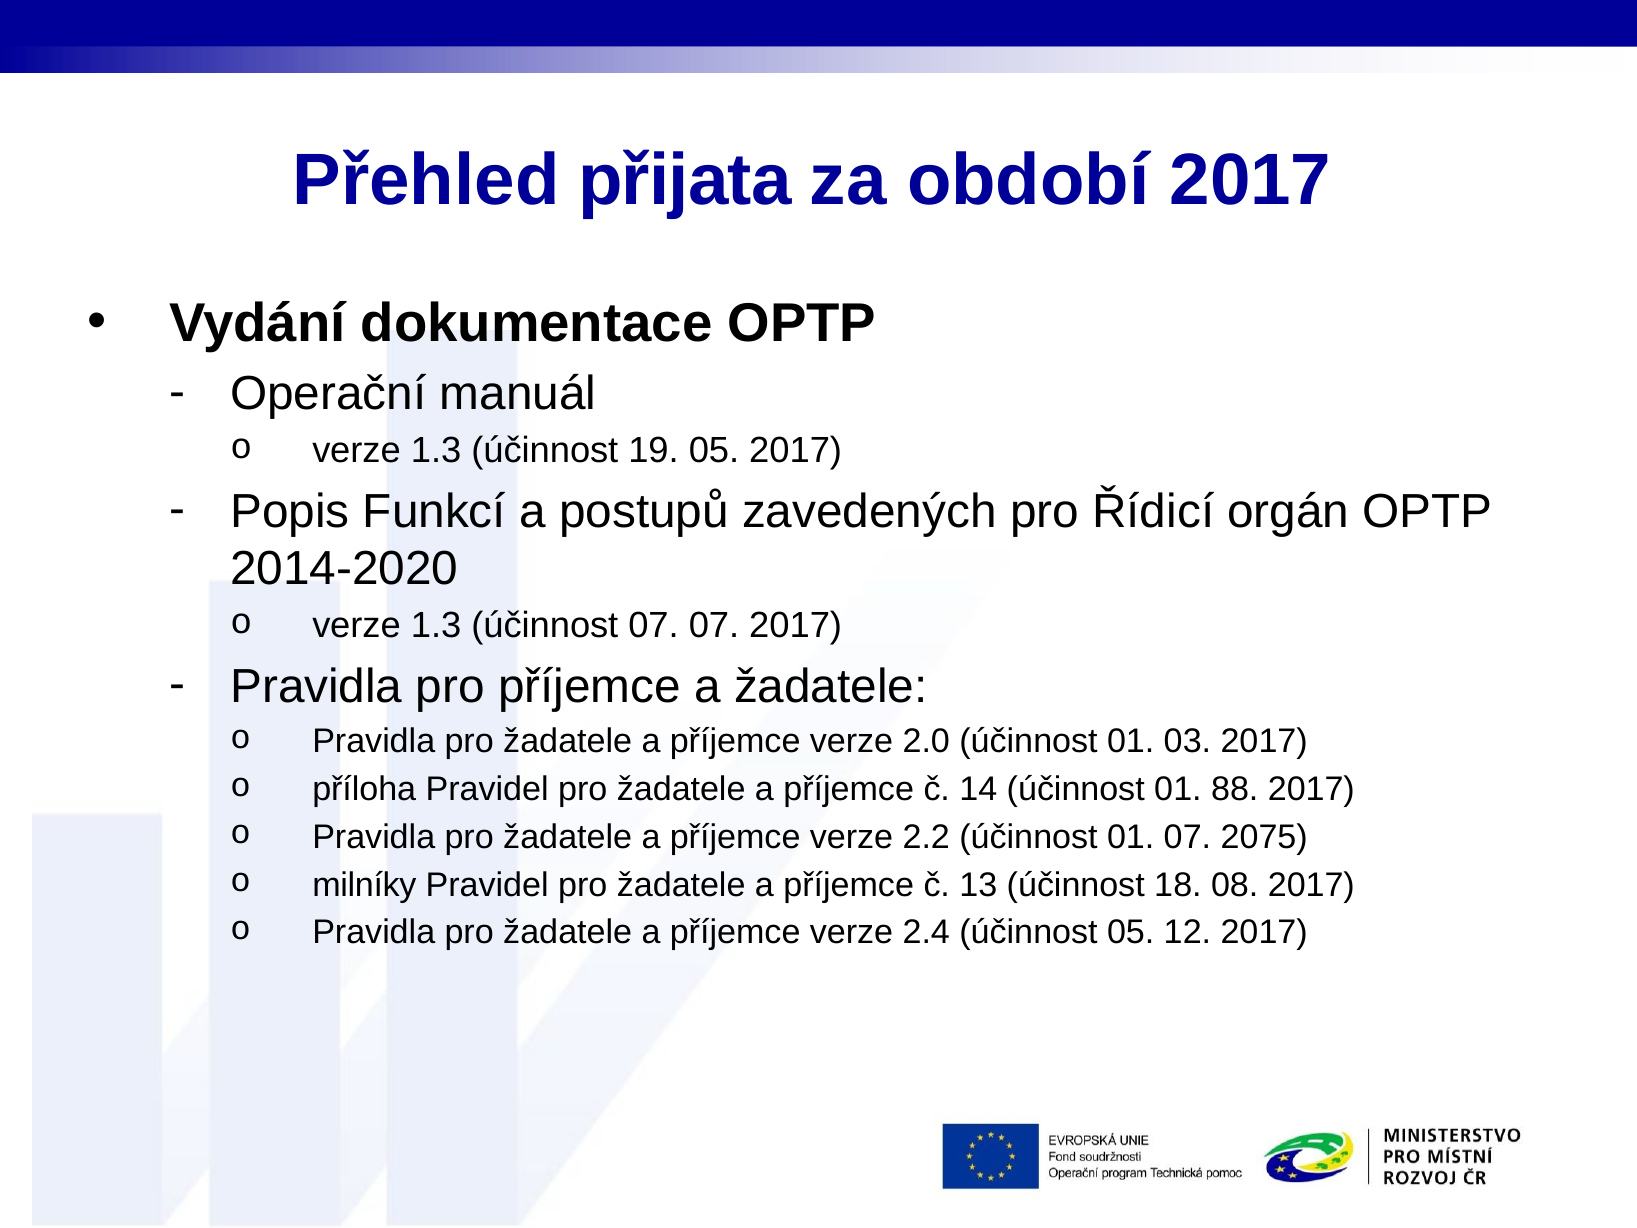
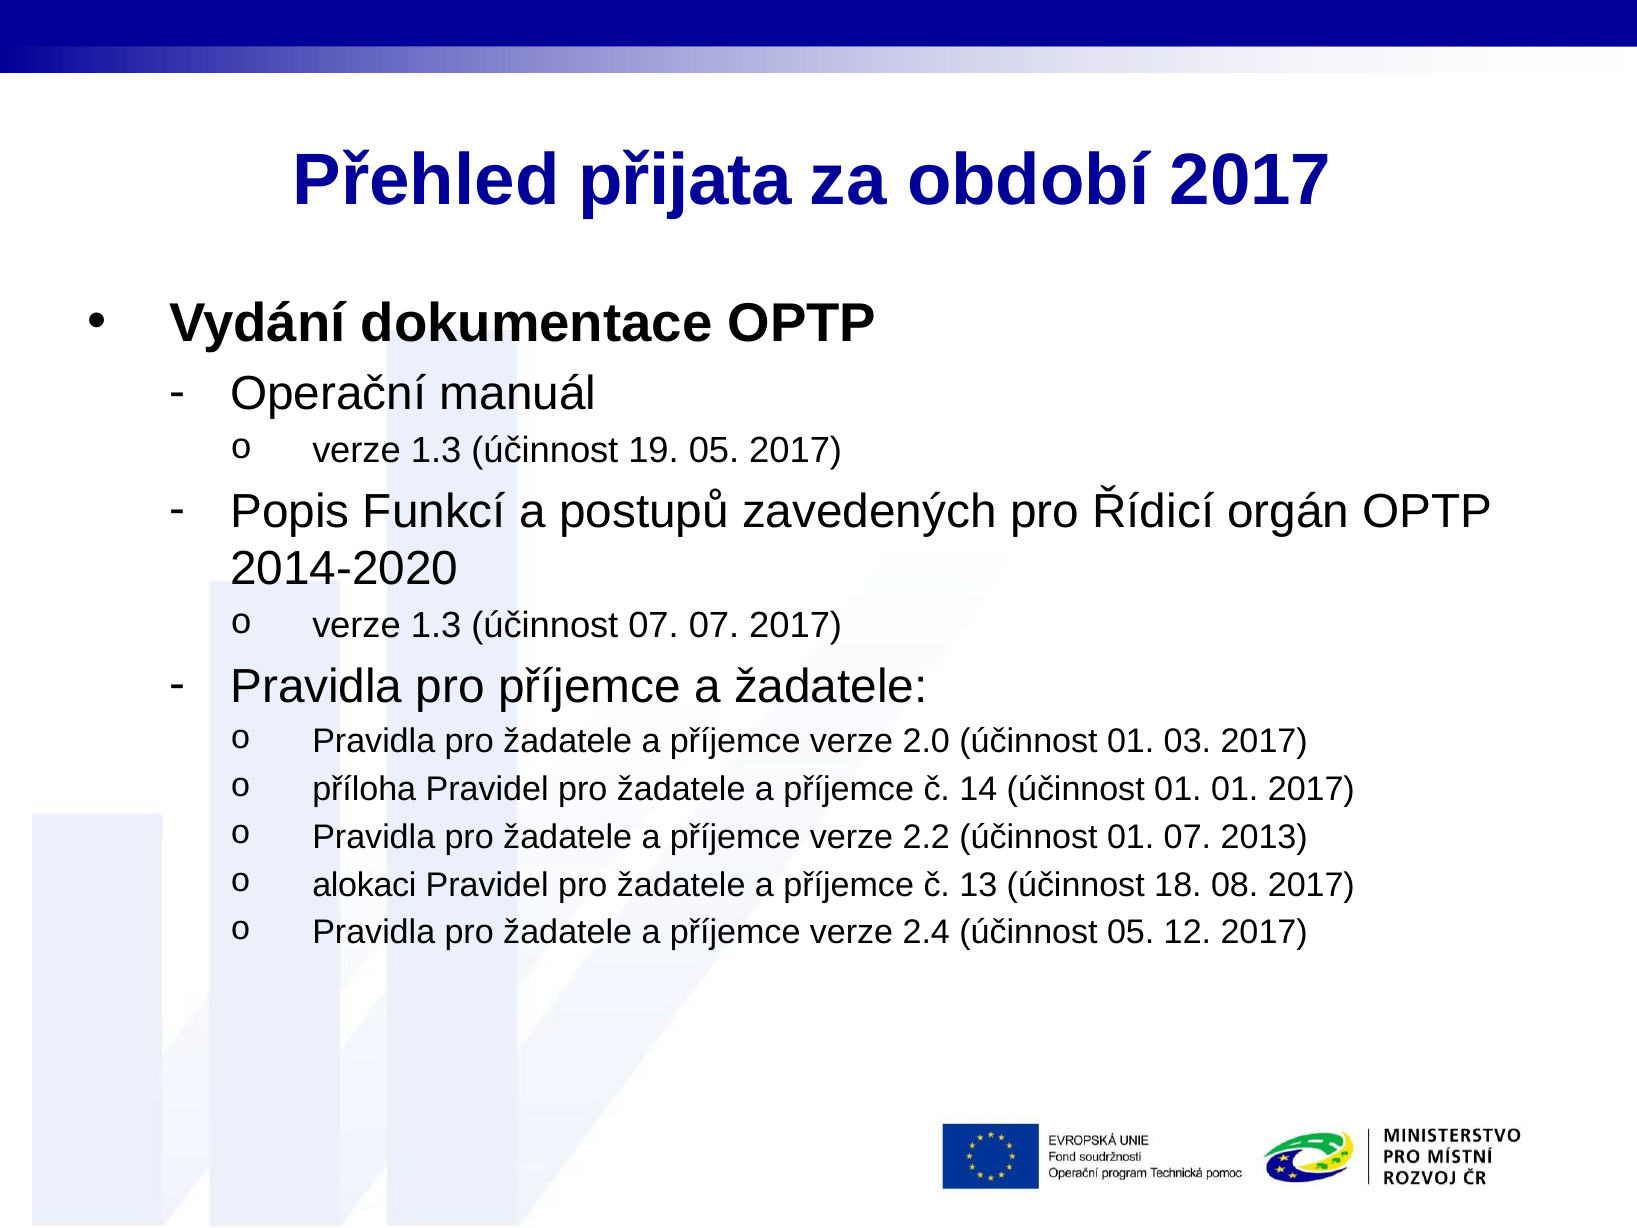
01 88: 88 -> 01
2075: 2075 -> 2013
milníky: milníky -> alokaci
